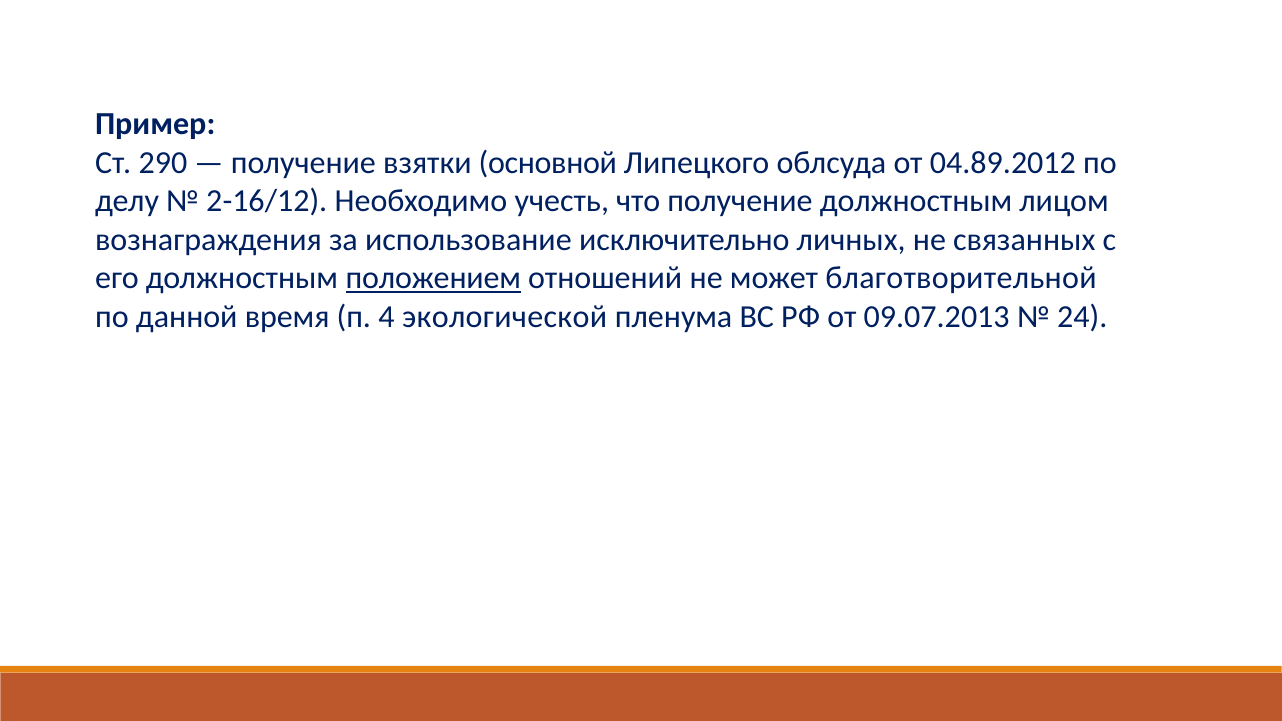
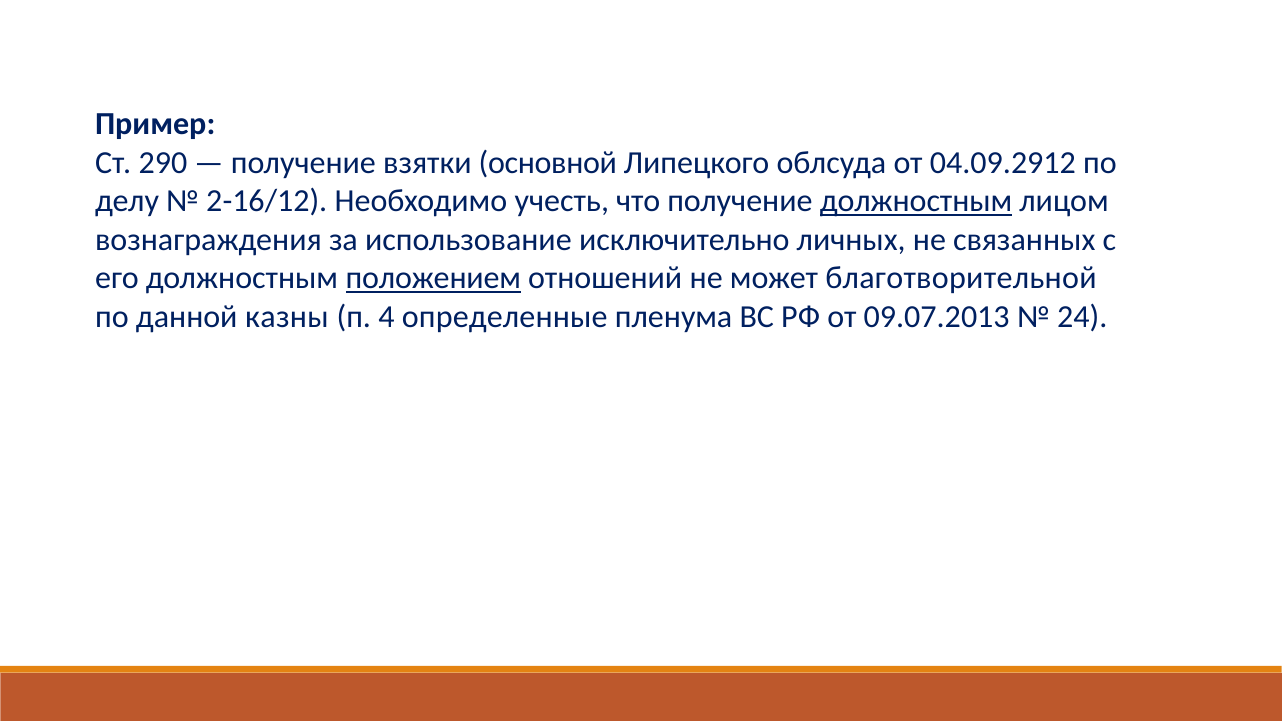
04.89.2012: 04.89.2012 -> 04.09.2912
должностным at (916, 201) underline: none -> present
время: время -> казны
экологической: экологической -> определенные
